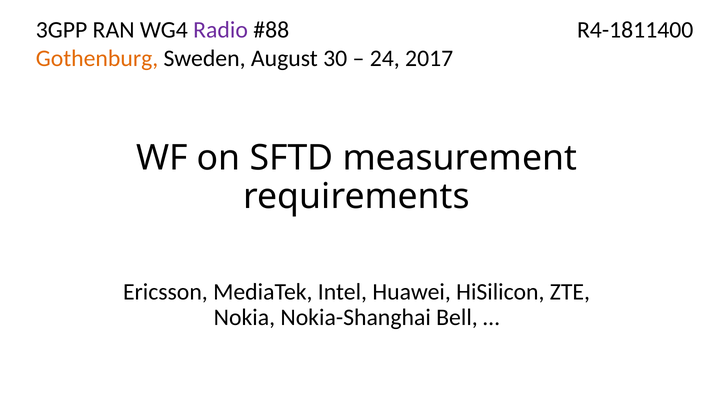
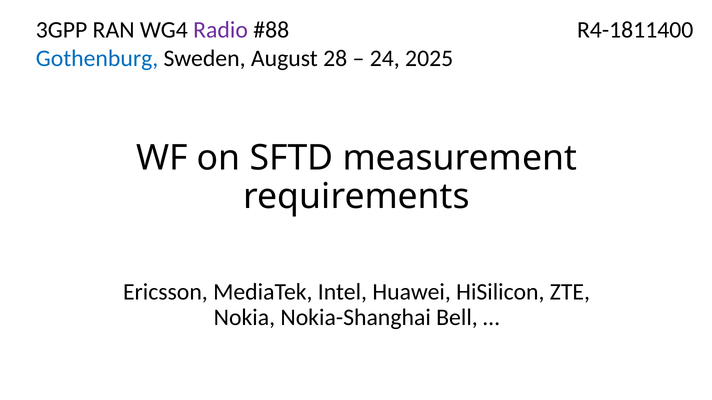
Gothenburg colour: orange -> blue
30: 30 -> 28
2017: 2017 -> 2025
